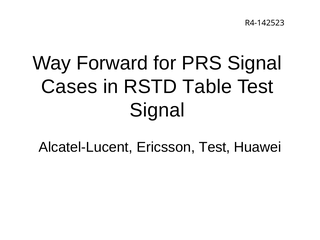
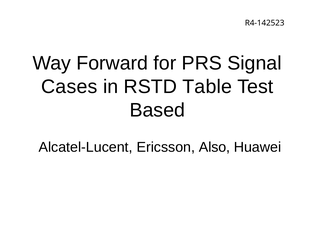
Signal at (157, 110): Signal -> Based
Ericsson Test: Test -> Also
